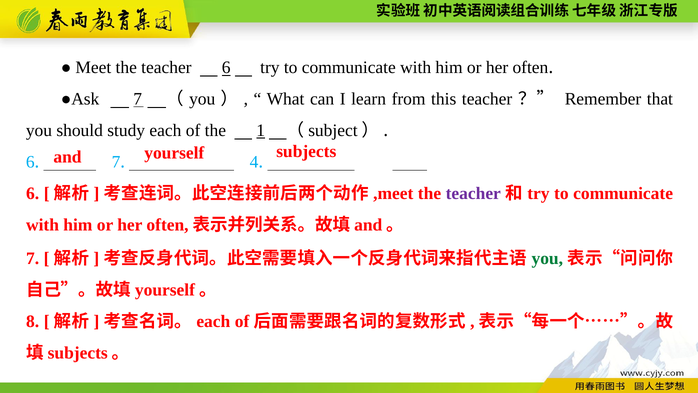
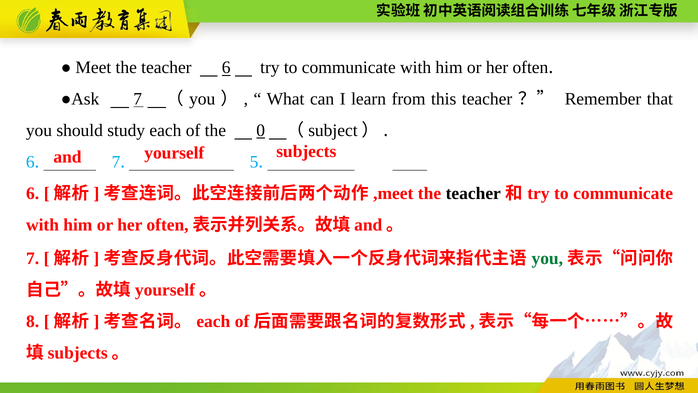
1: 1 -> 0
4: 4 -> 5
teacher at (473, 194) colour: purple -> black
